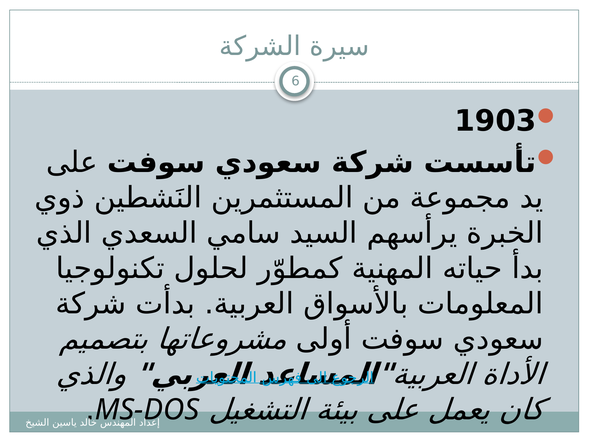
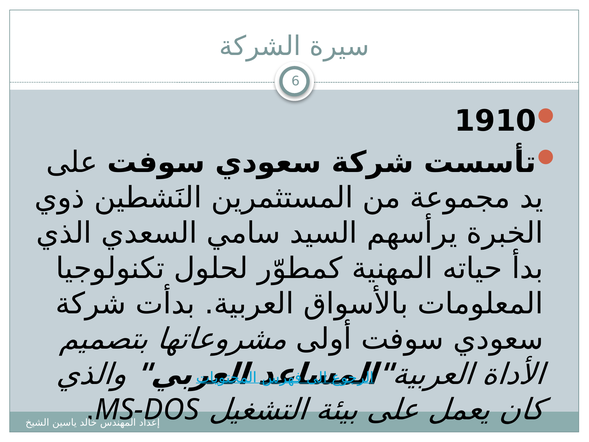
1903: 1903 -> 1910
